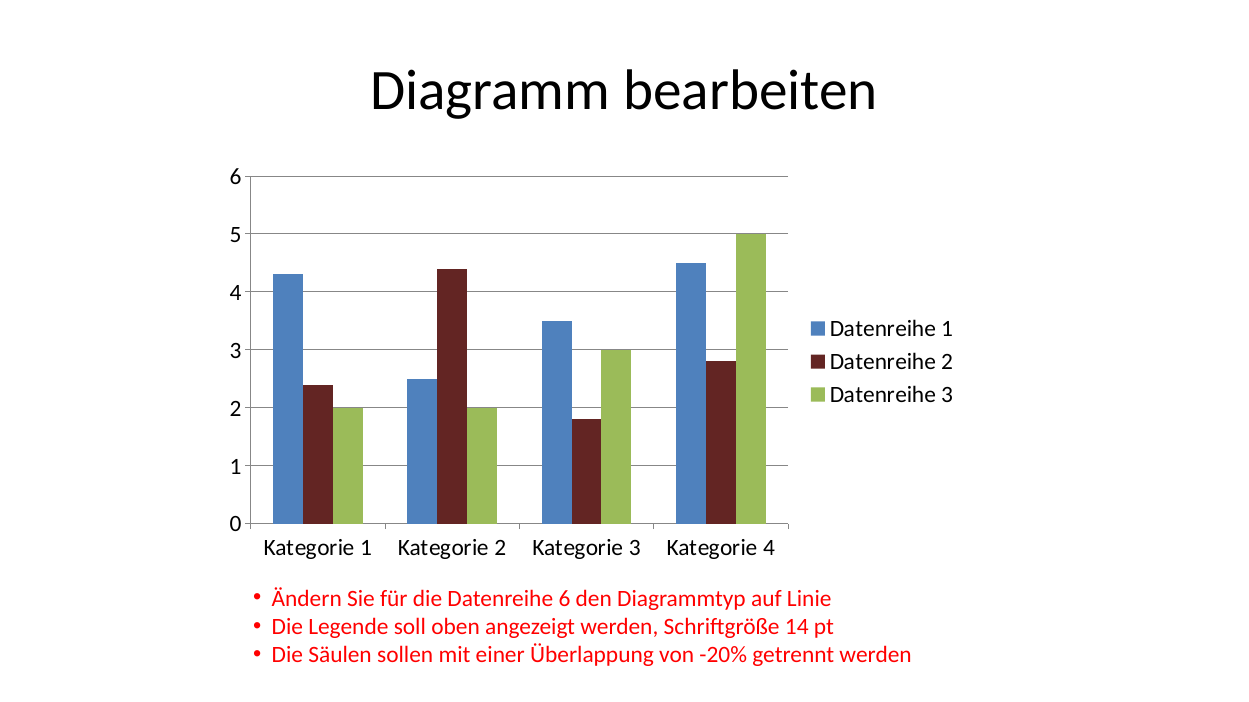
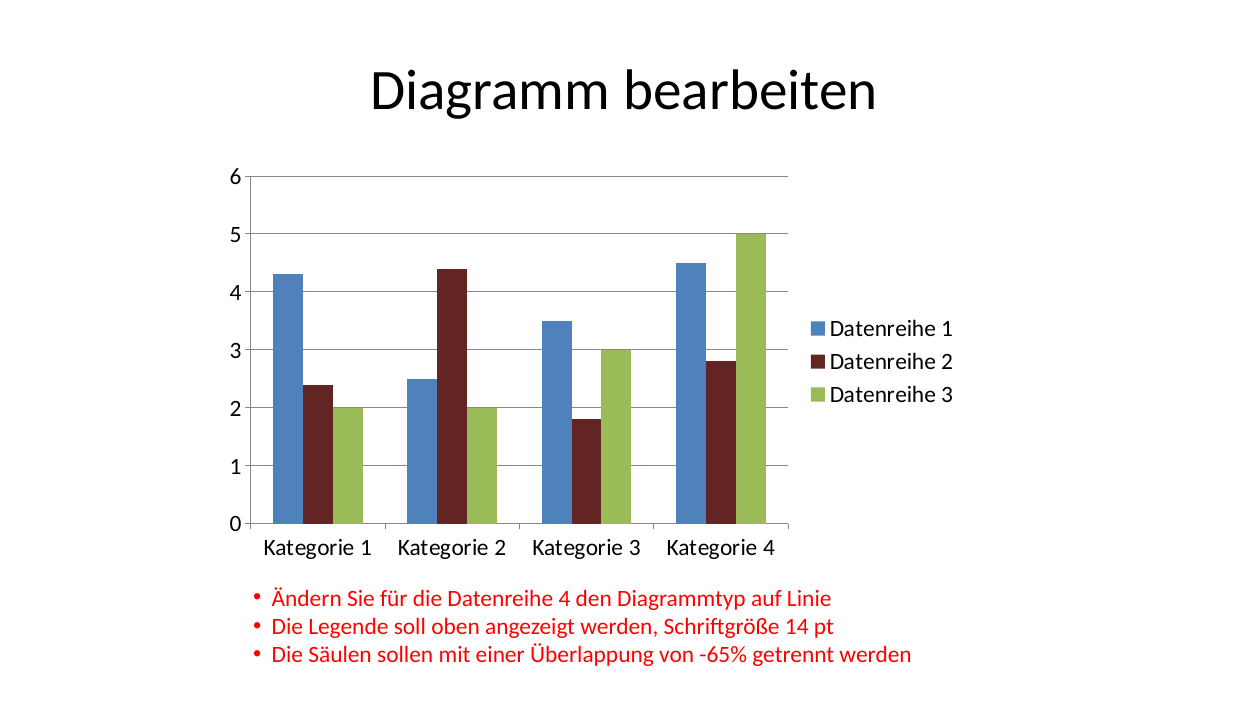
Datenreihe 6: 6 -> 4
-20%: -20% -> -65%
